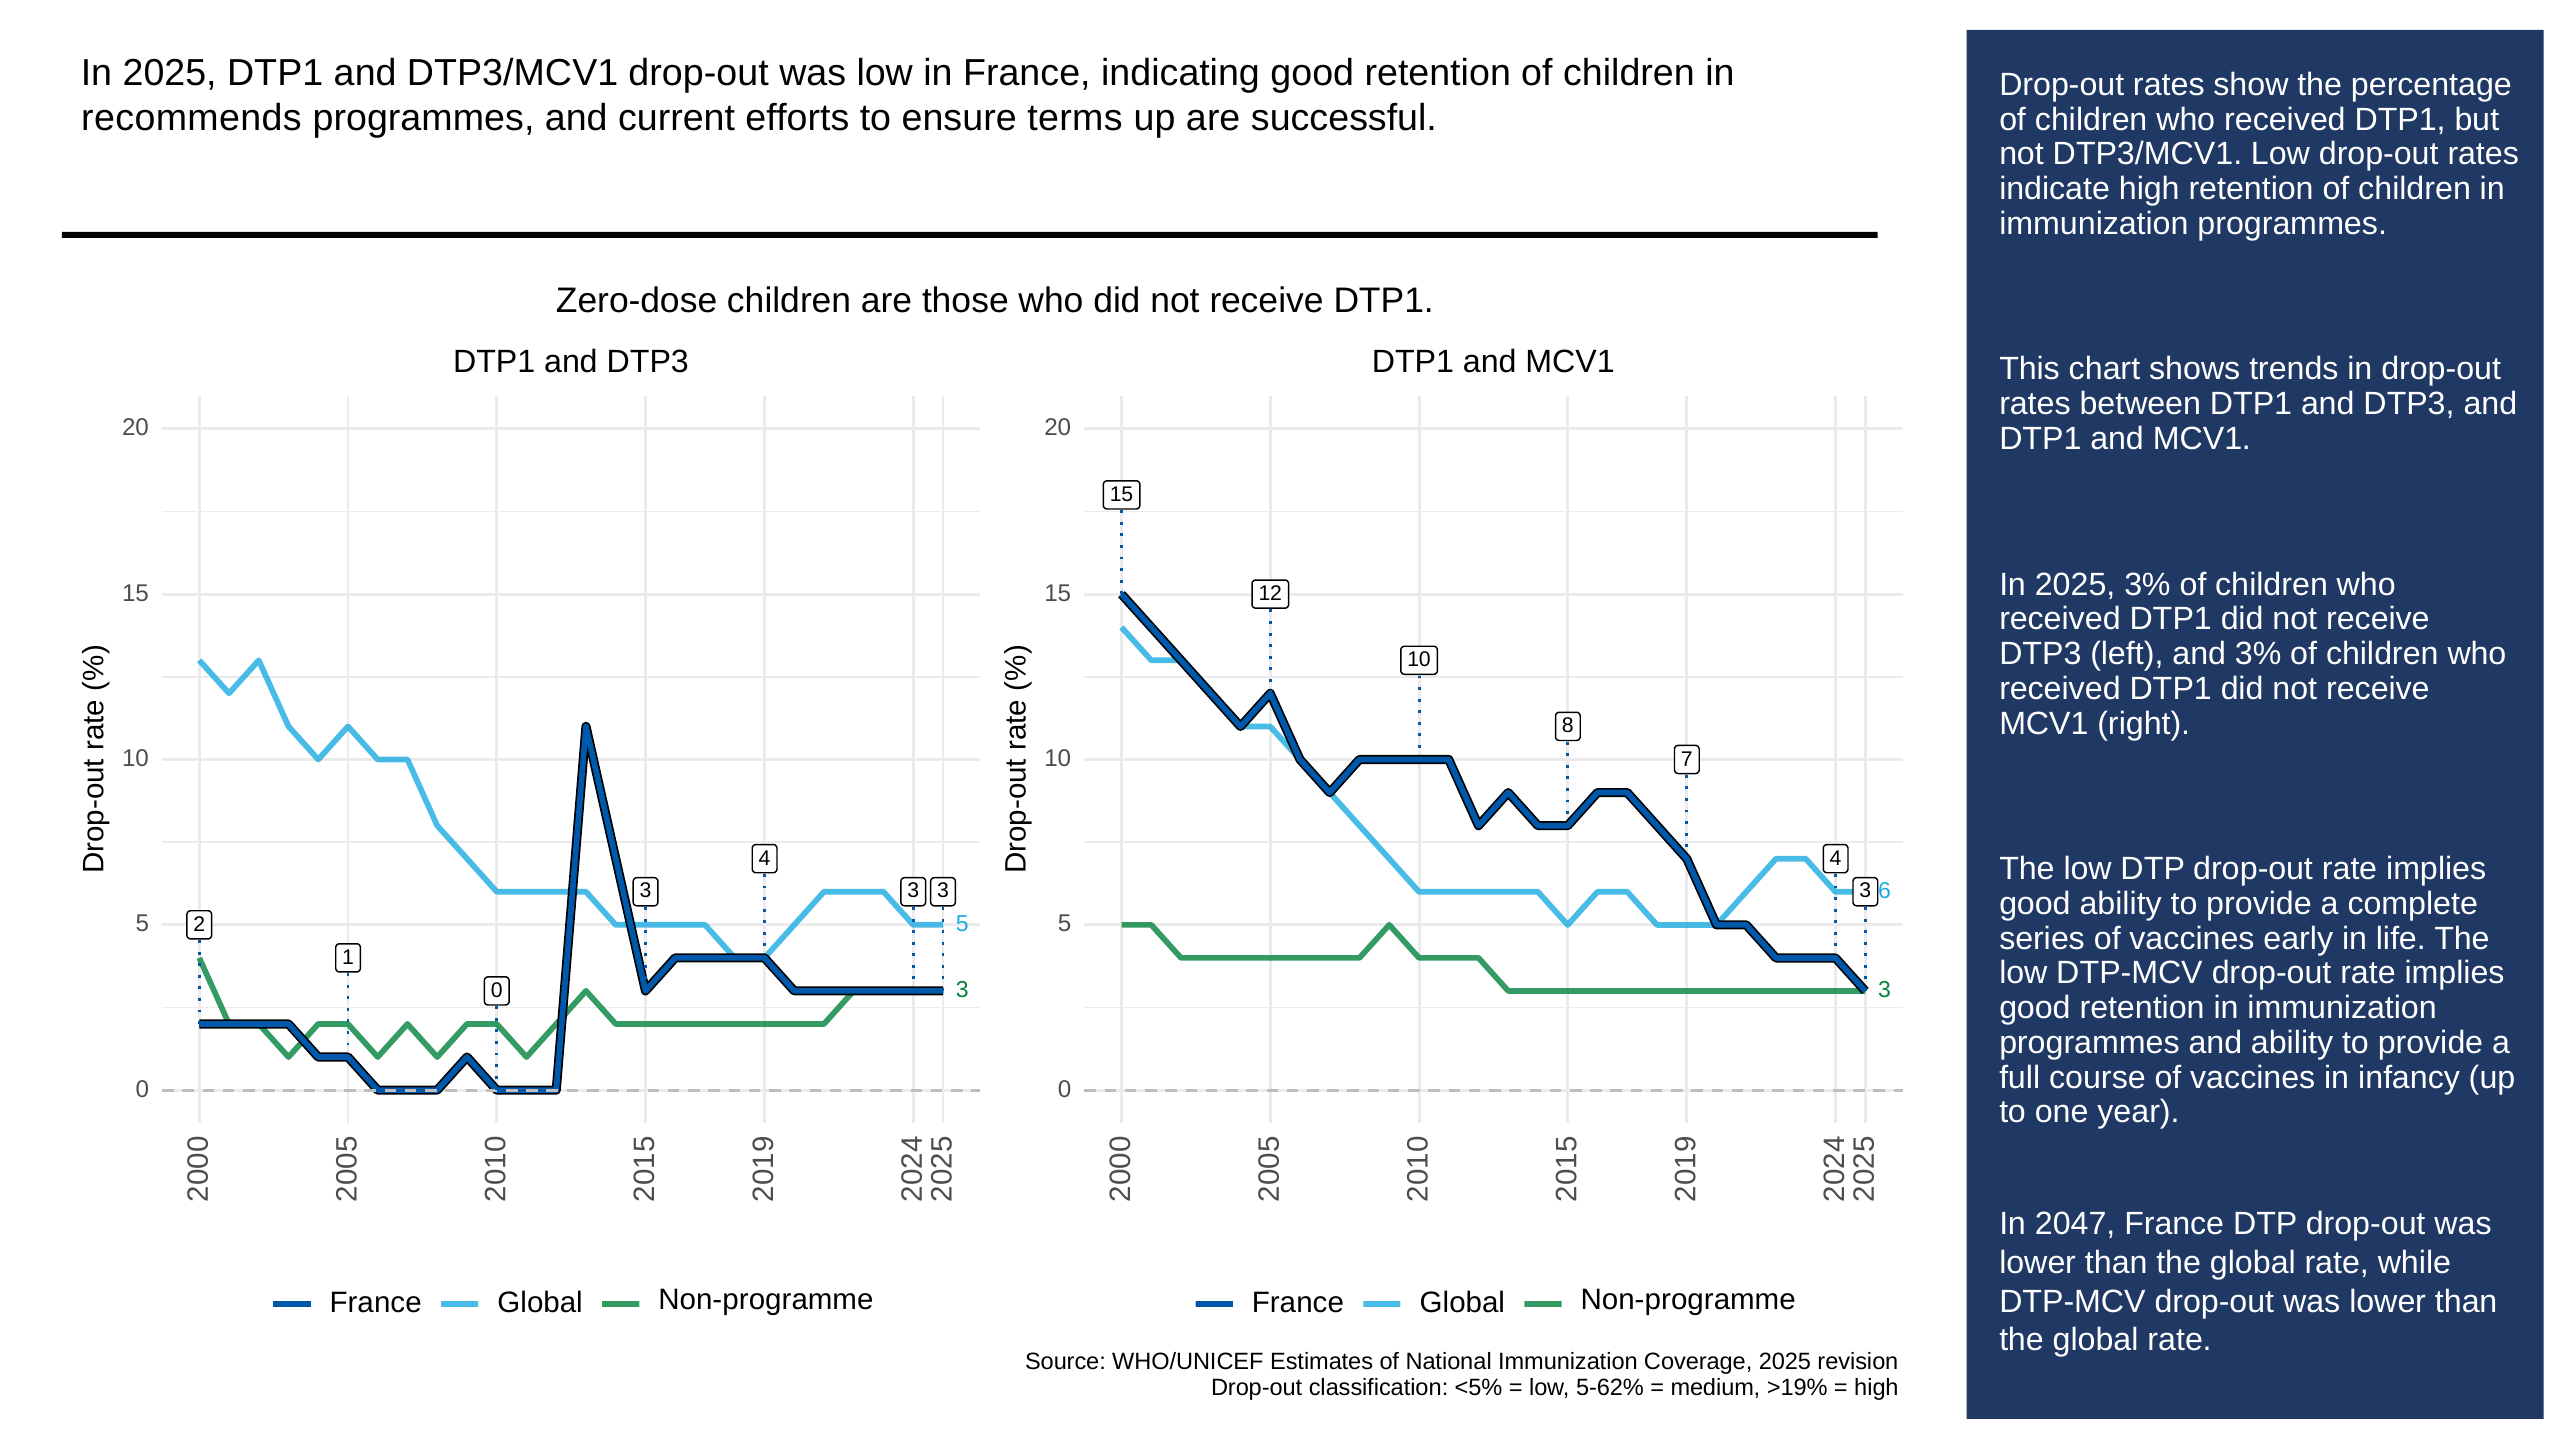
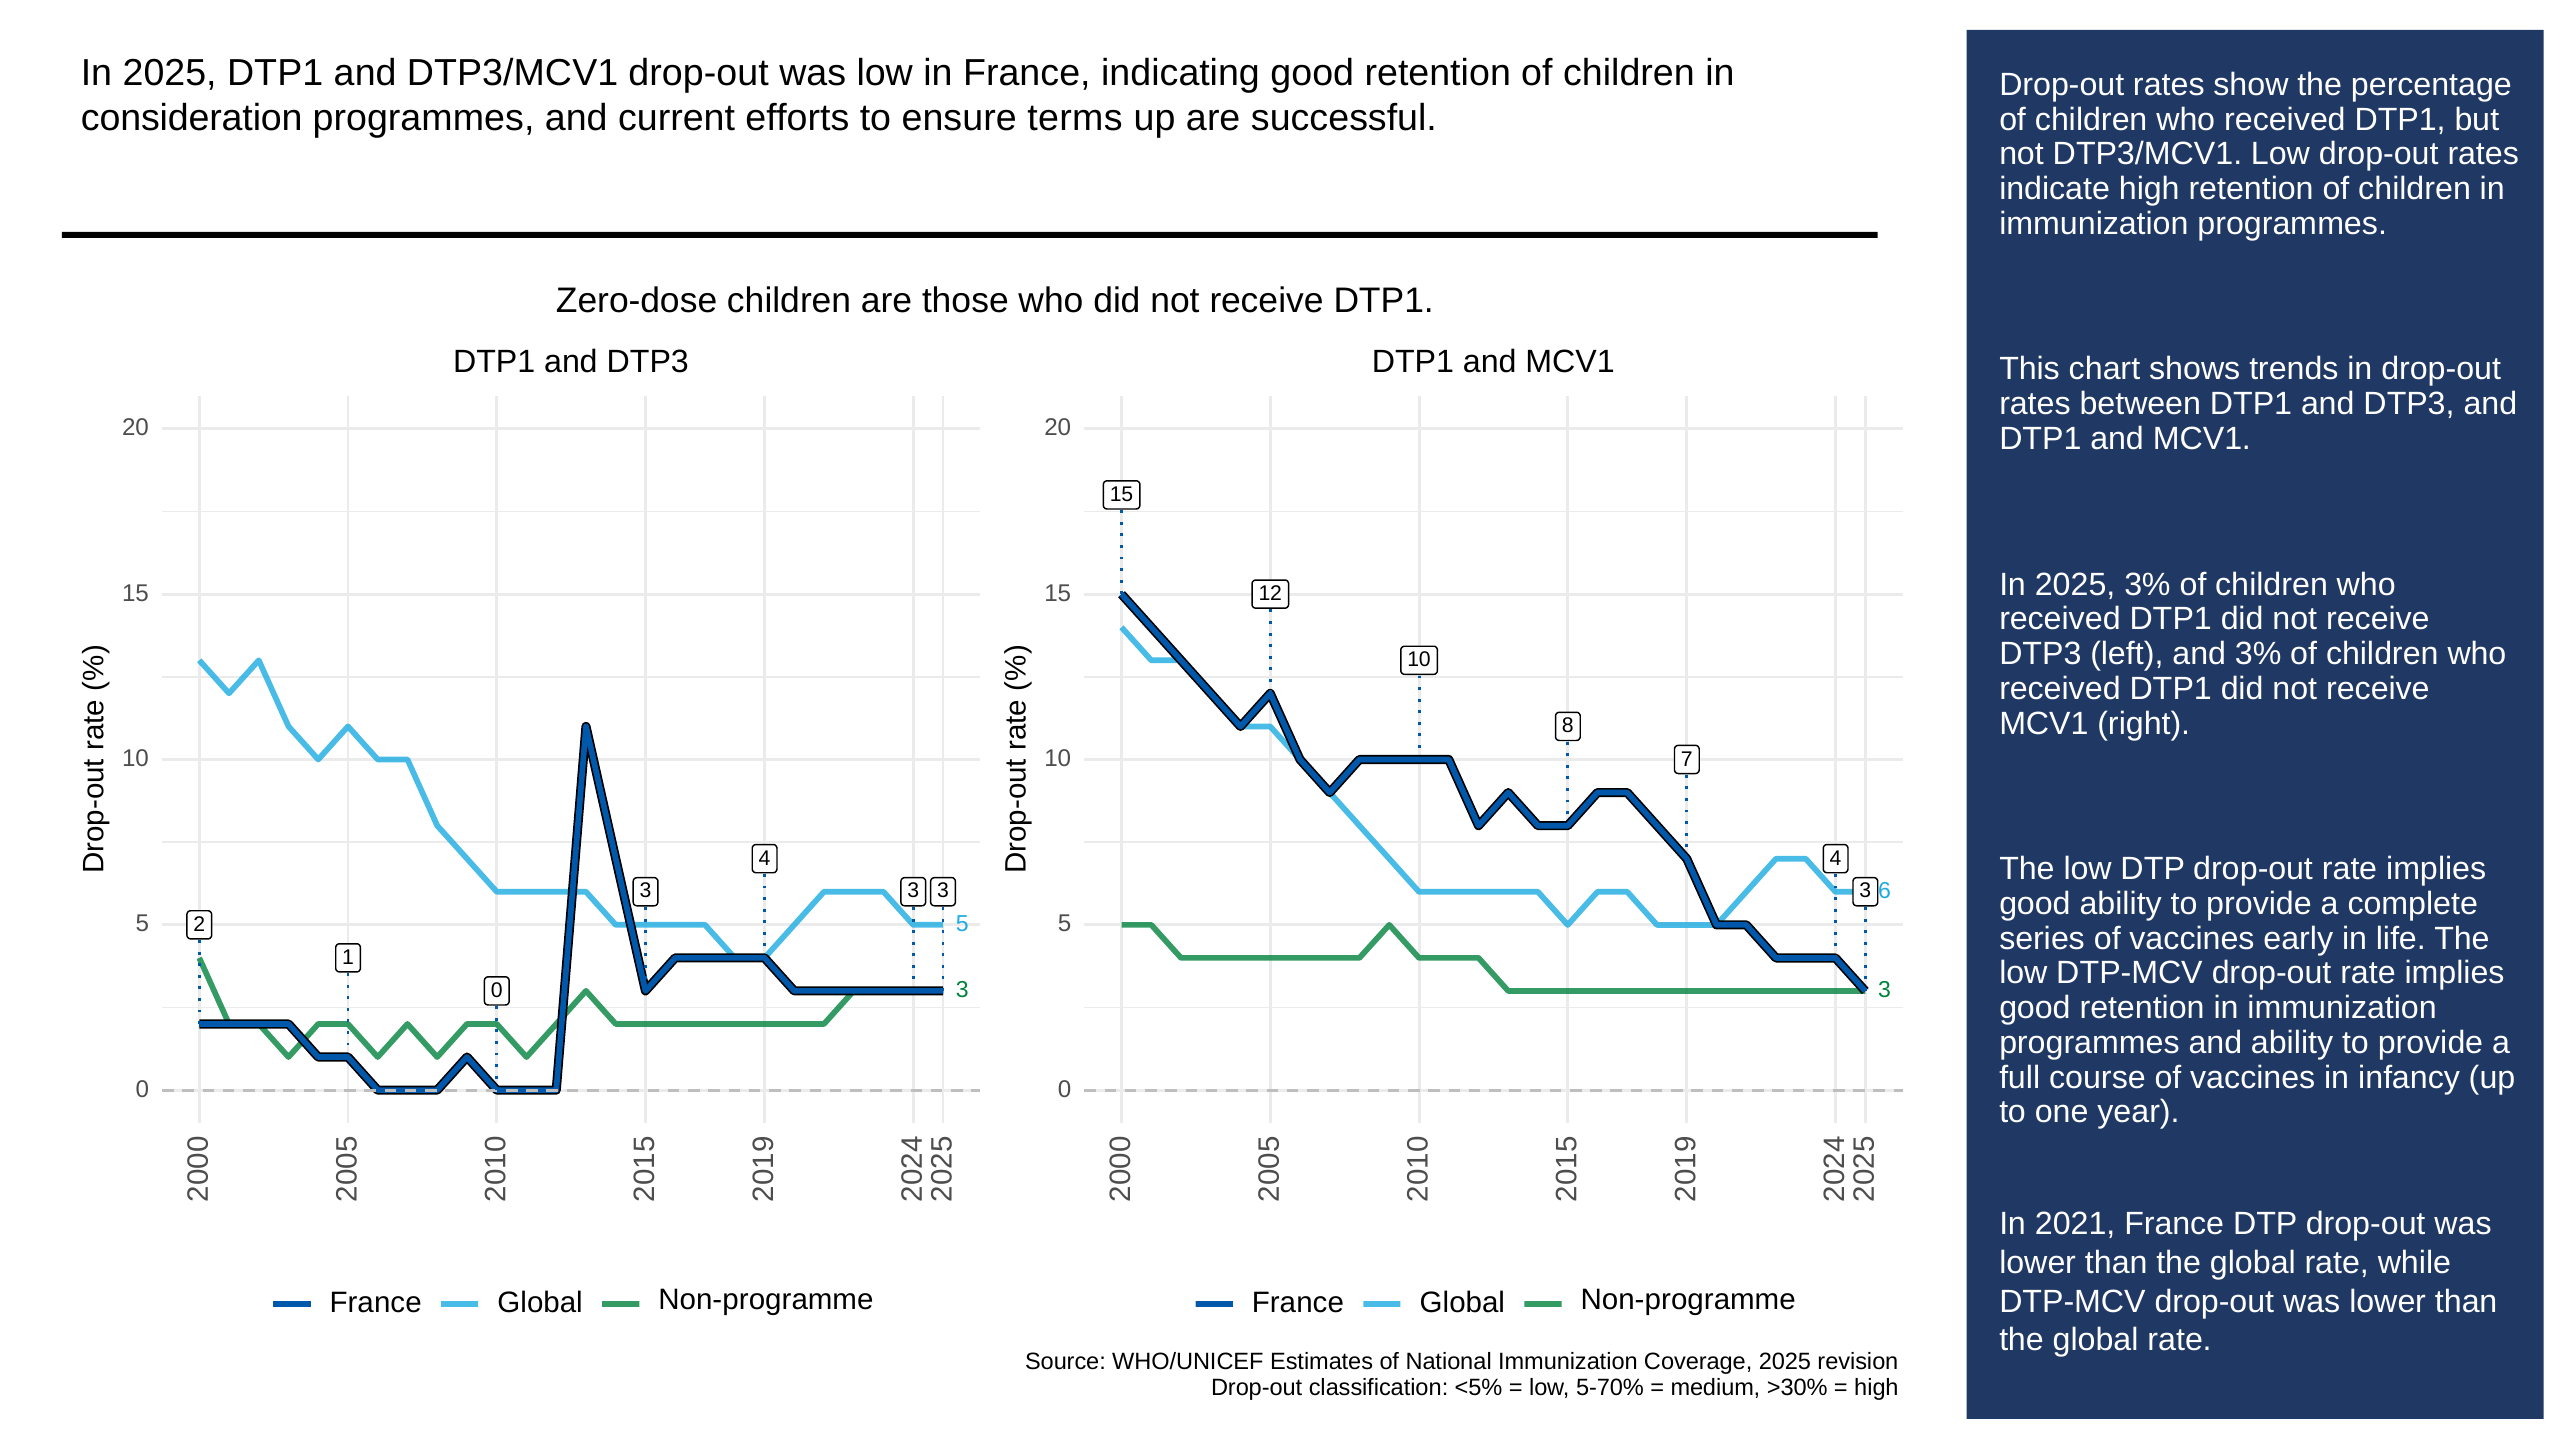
recommends: recommends -> consideration
2047: 2047 -> 2021
5-62%: 5-62% -> 5-70%
>19%: >19% -> >30%
